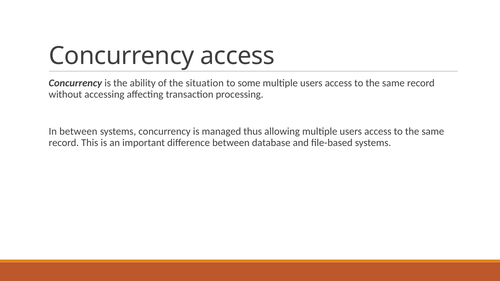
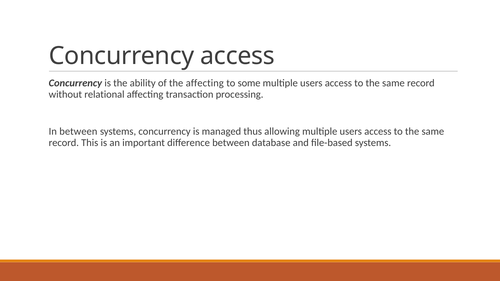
the situation: situation -> affecting
accessing: accessing -> relational
